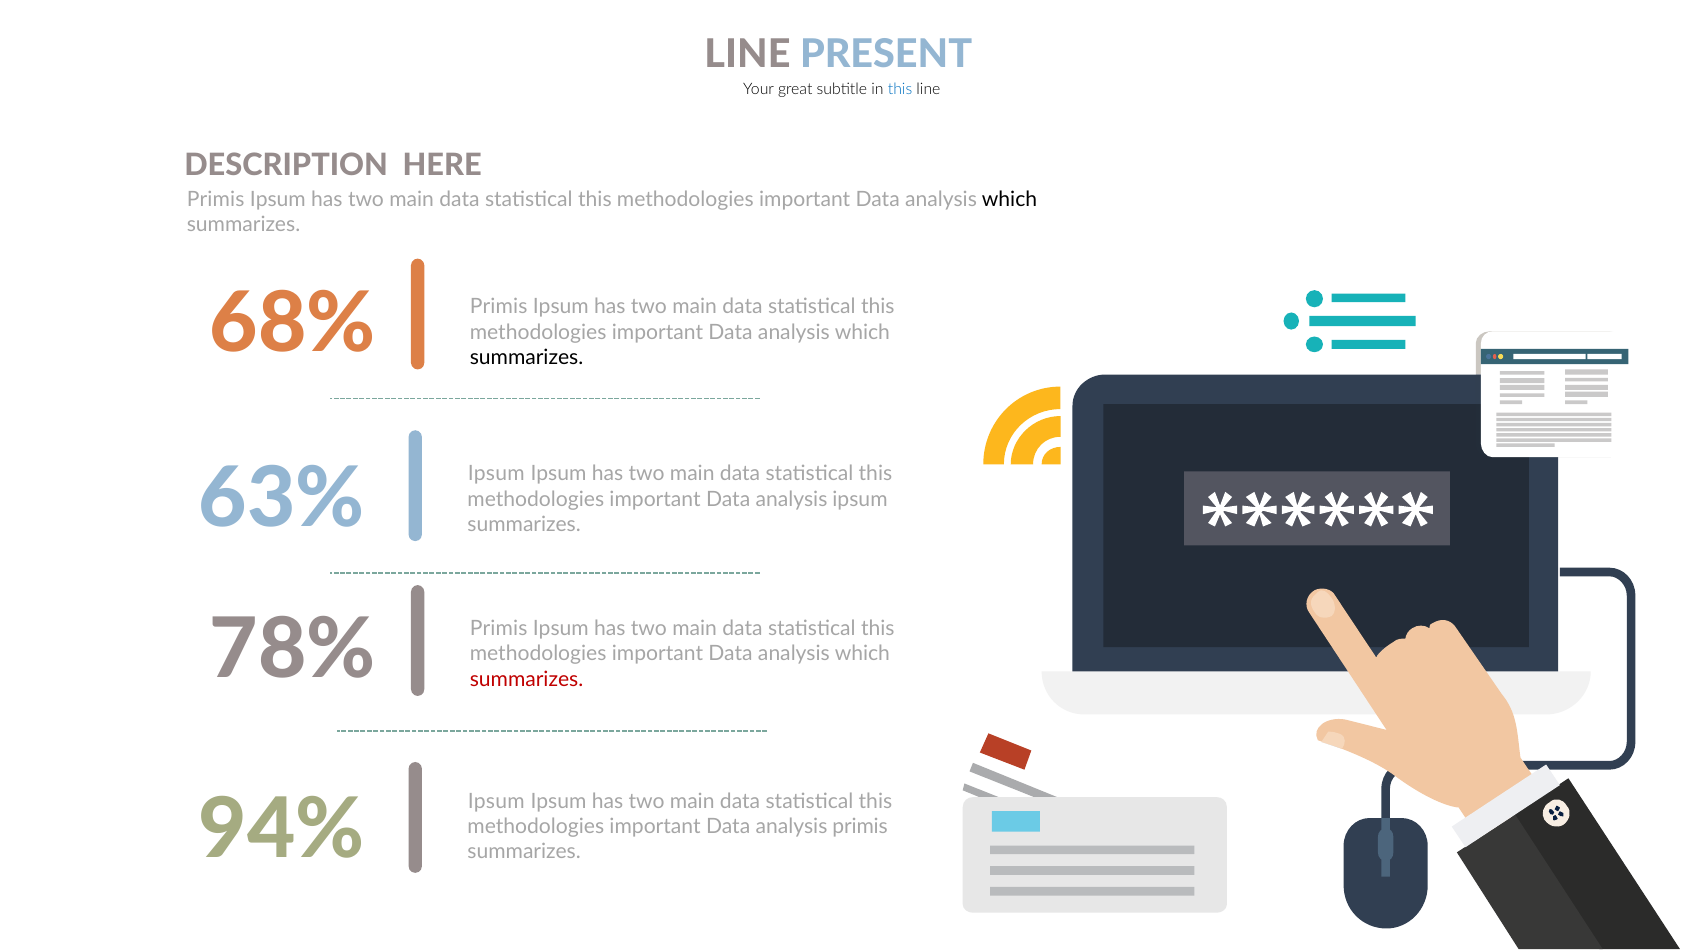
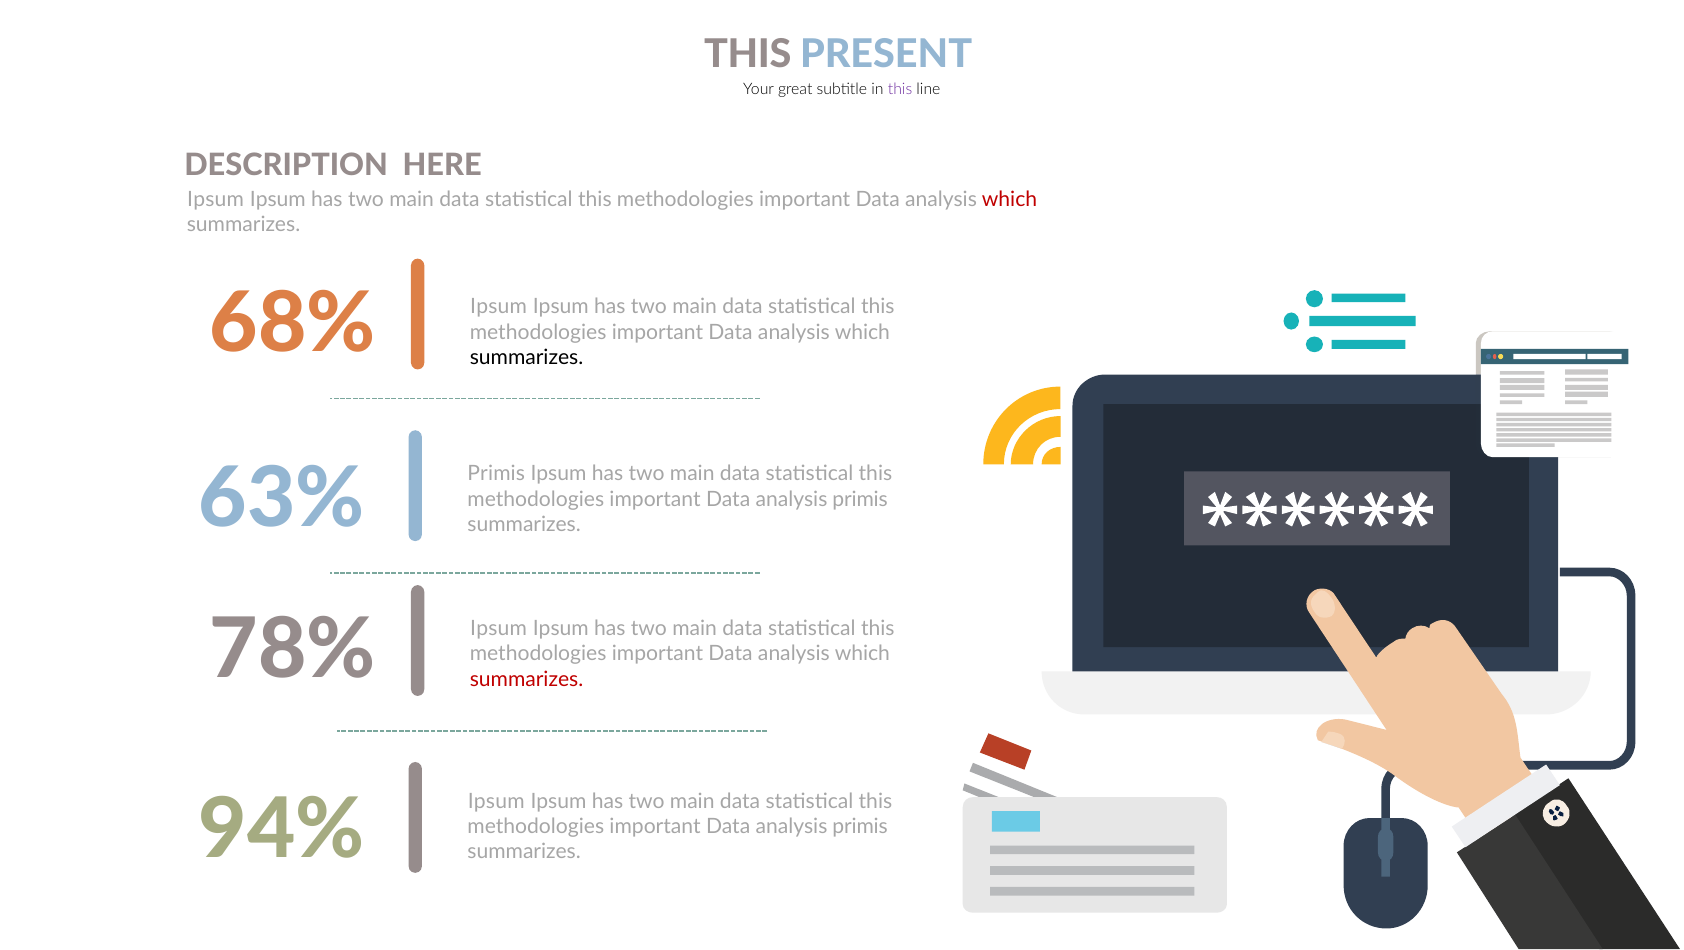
LINE at (748, 54): LINE -> THIS
this at (900, 89) colour: blue -> purple
Primis at (216, 199): Primis -> Ipsum
which at (1009, 199) colour: black -> red
68% Primis: Primis -> Ipsum
63% Ipsum: Ipsum -> Primis
ipsum at (860, 499): ipsum -> primis
78% Primis: Primis -> Ipsum
